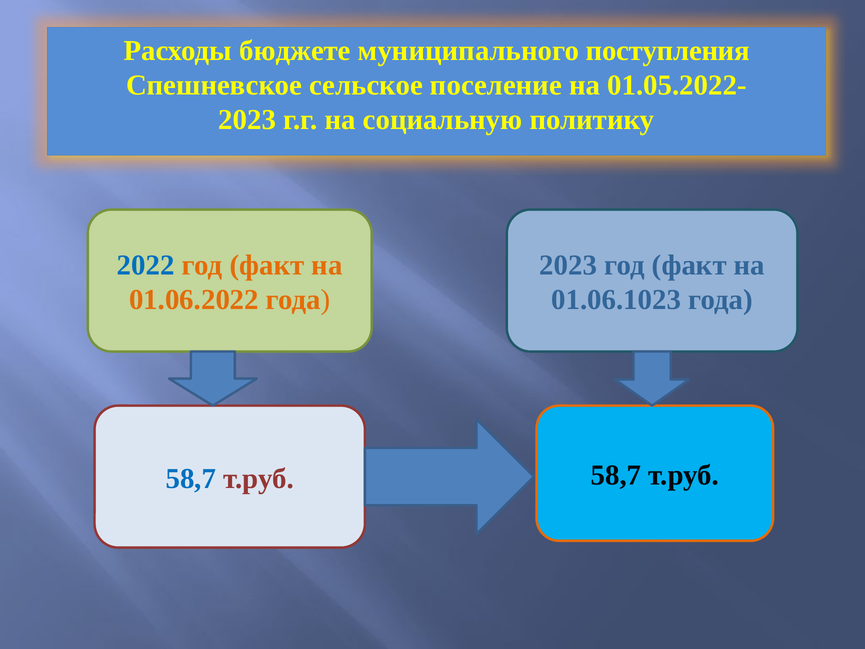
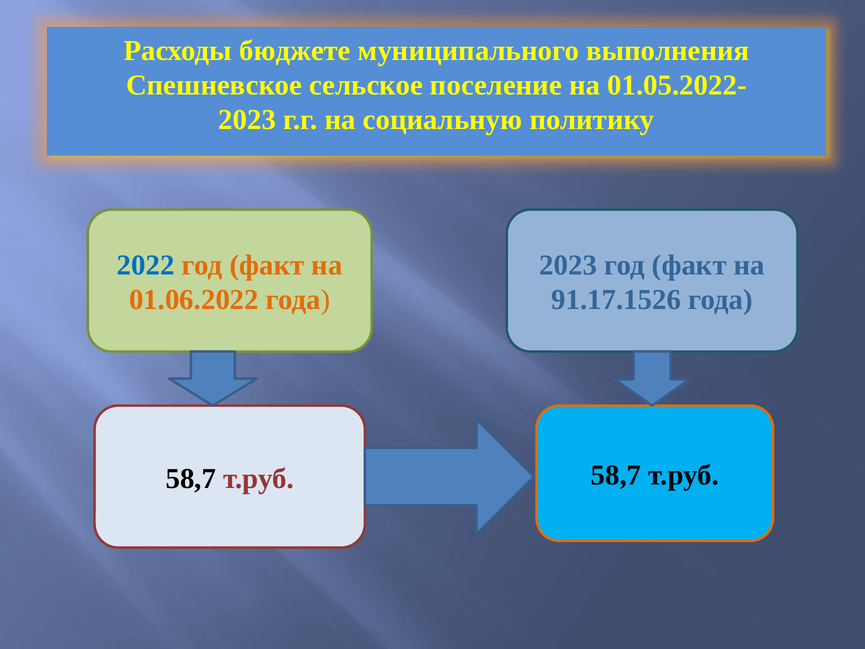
поступления: поступления -> выполнения
01.06.1023: 01.06.1023 -> 91.17.1526
58,7 at (191, 478) colour: blue -> black
